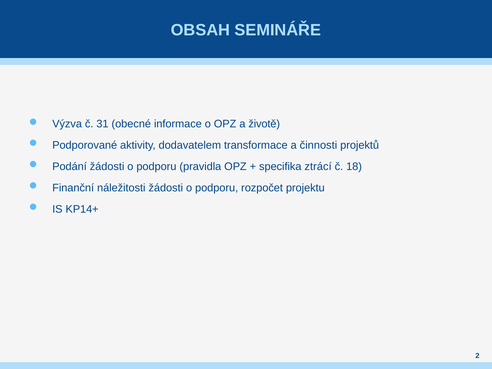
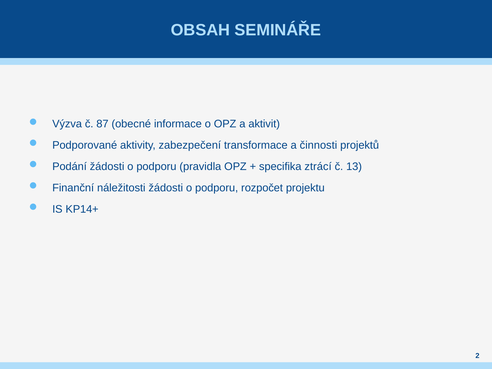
31: 31 -> 87
životě: životě -> aktivit
dodavatelem: dodavatelem -> zabezpečení
18: 18 -> 13
